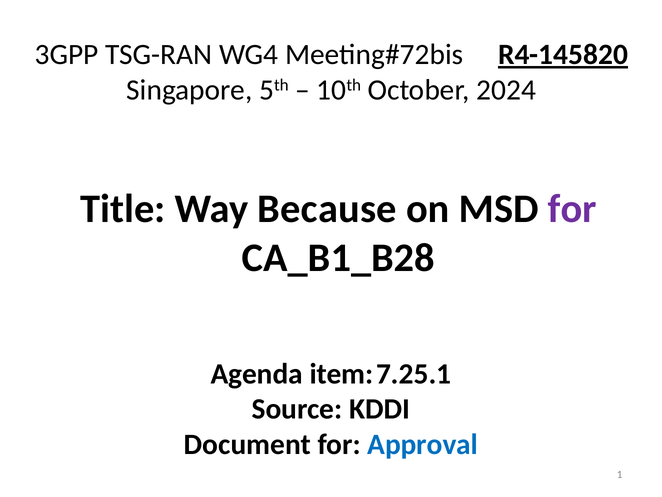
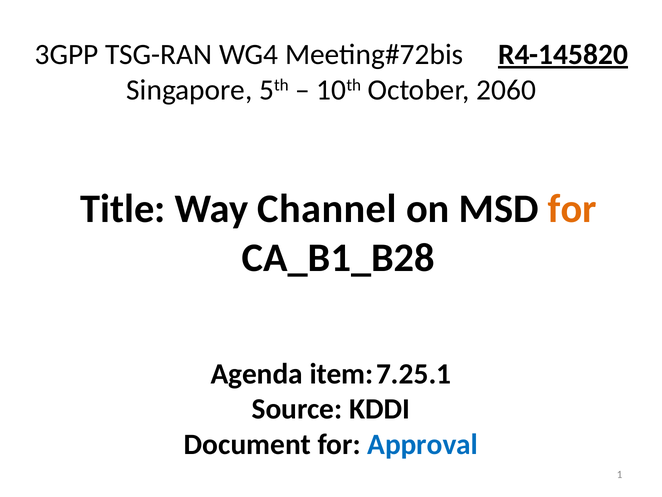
2024: 2024 -> 2060
Because: Because -> Channel
for at (572, 209) colour: purple -> orange
